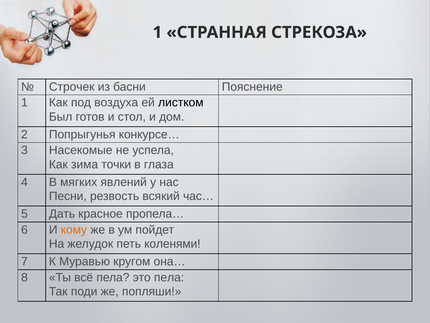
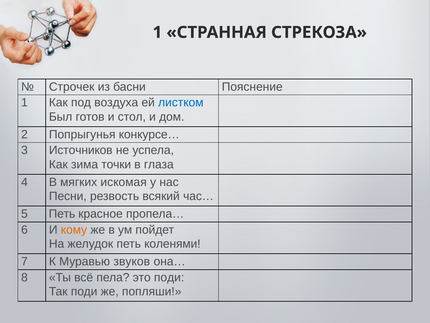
листком colour: black -> blue
Насекомые: Насекомые -> Источников
явлений: явлений -> искомая
5 Дать: Дать -> Петь
кругом: кругом -> звуков
это пела: пела -> поди
